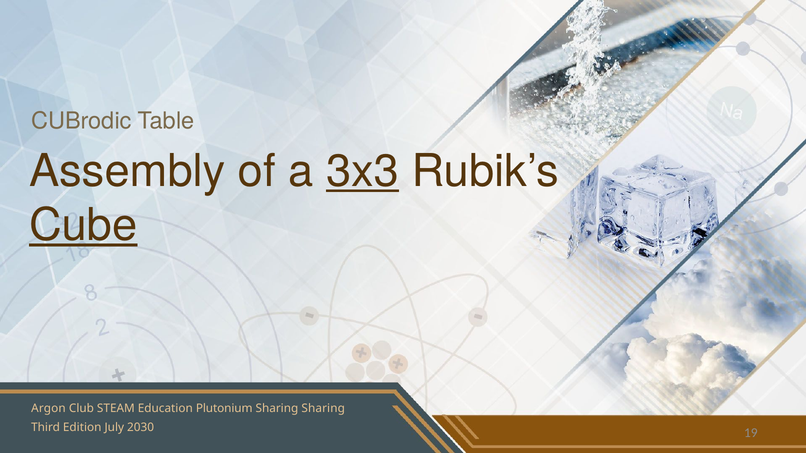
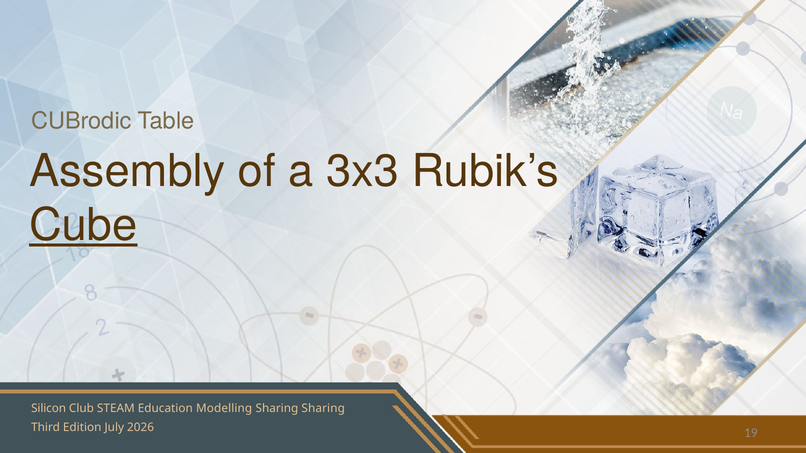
3x3 underline: present -> none
Argon: Argon -> Silicon
Plutonium: Plutonium -> Modelling
2030: 2030 -> 2026
